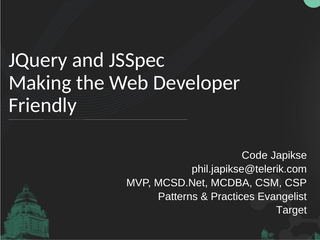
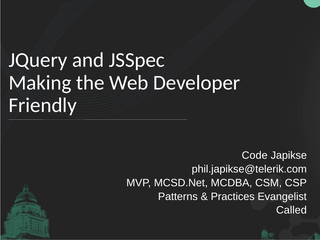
Target: Target -> Called
